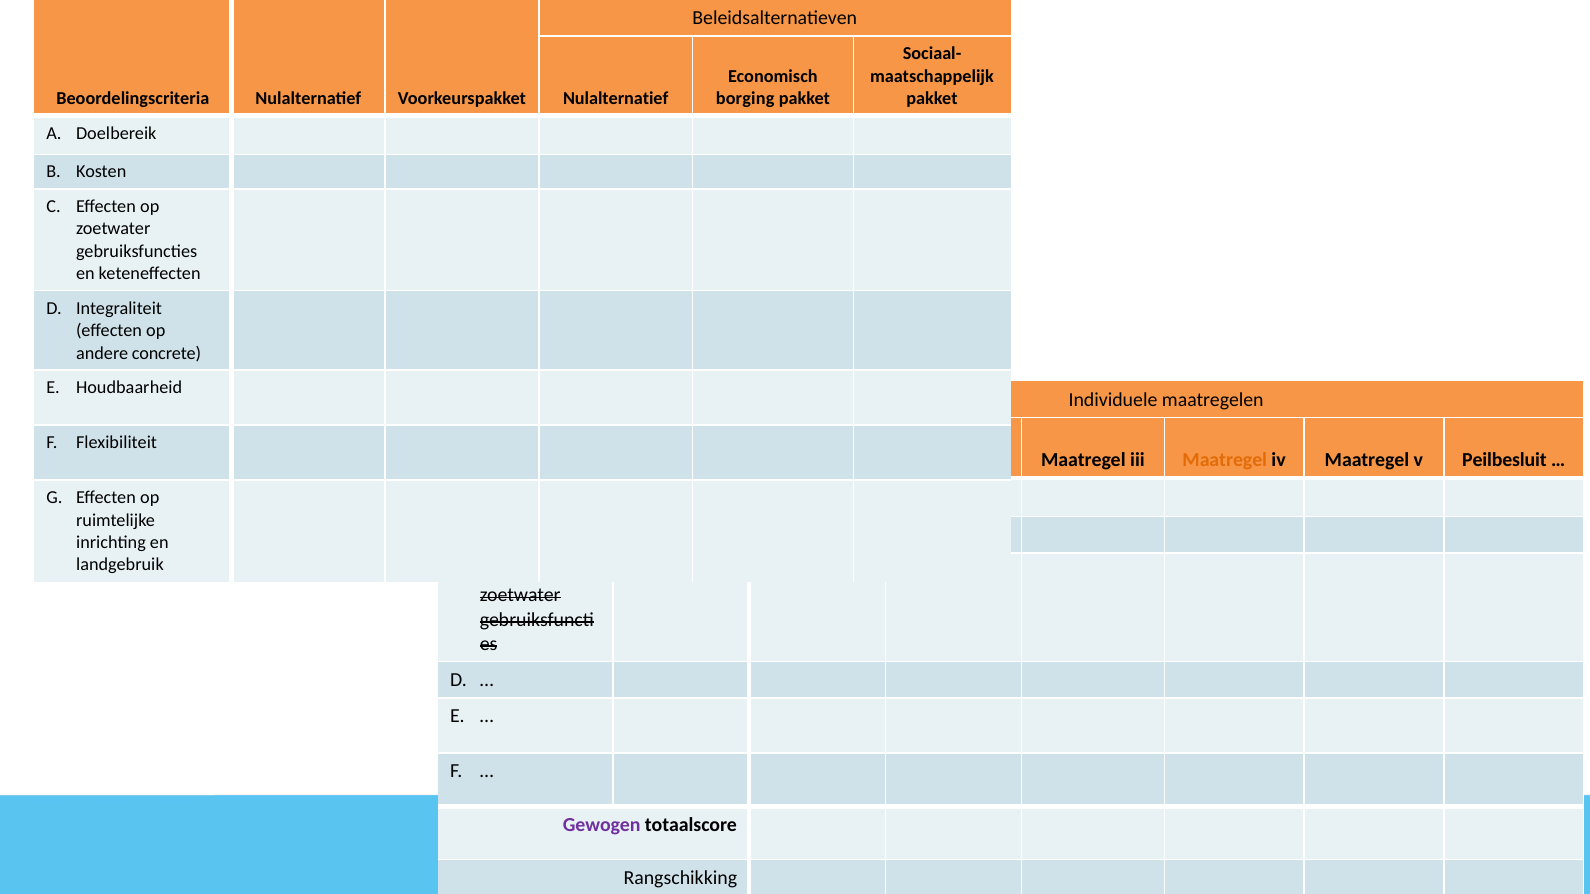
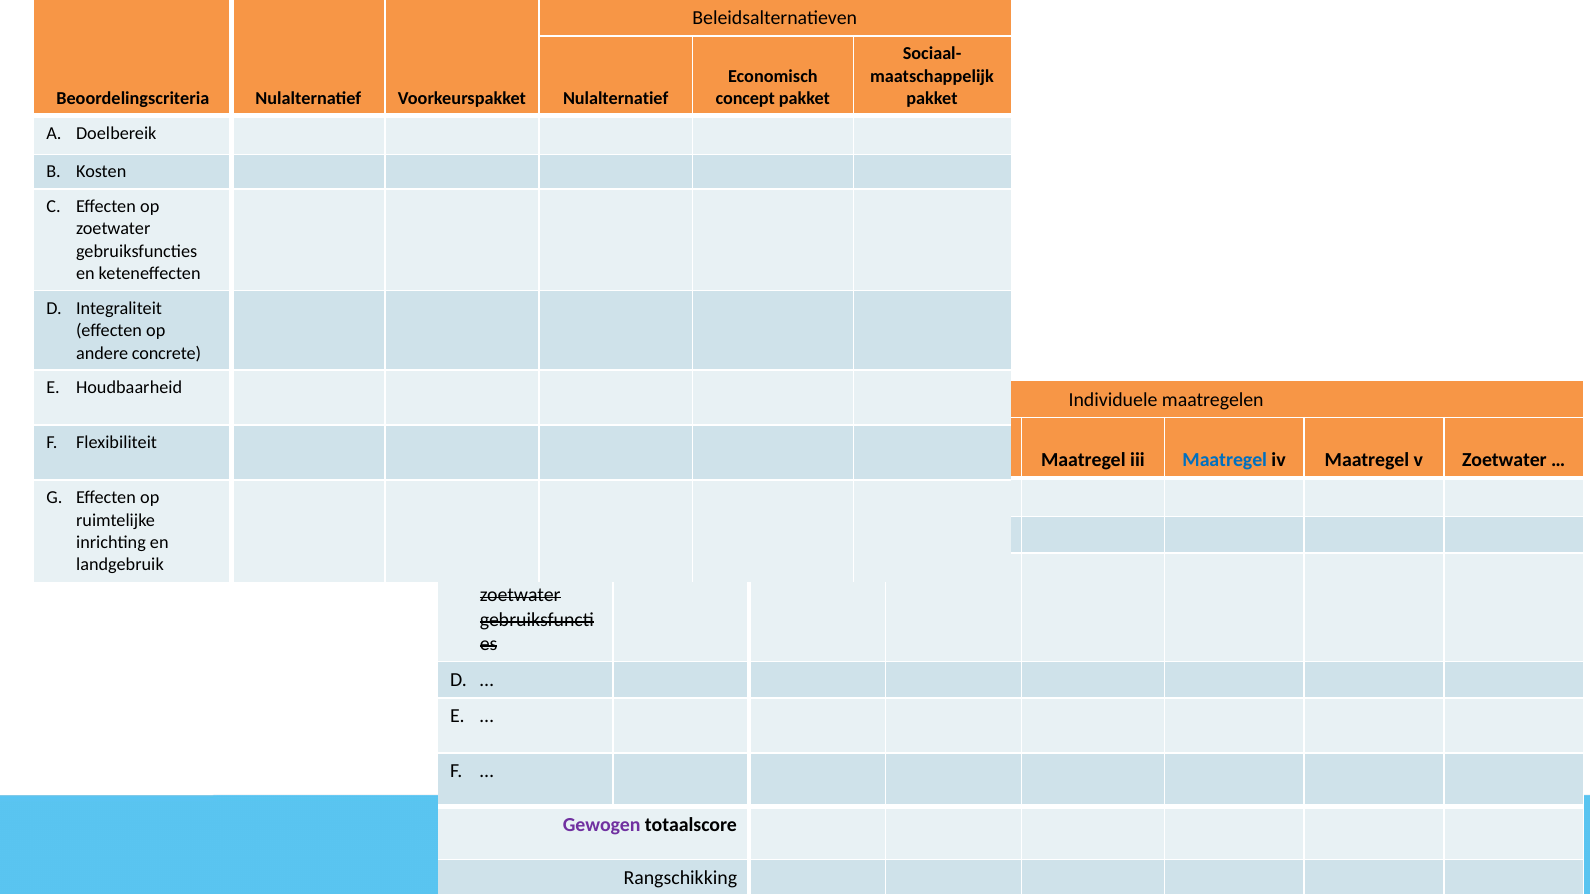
borging: borging -> concept
Maatregel at (1225, 460) colour: orange -> blue
v Peilbesluit: Peilbesluit -> Zoetwater
